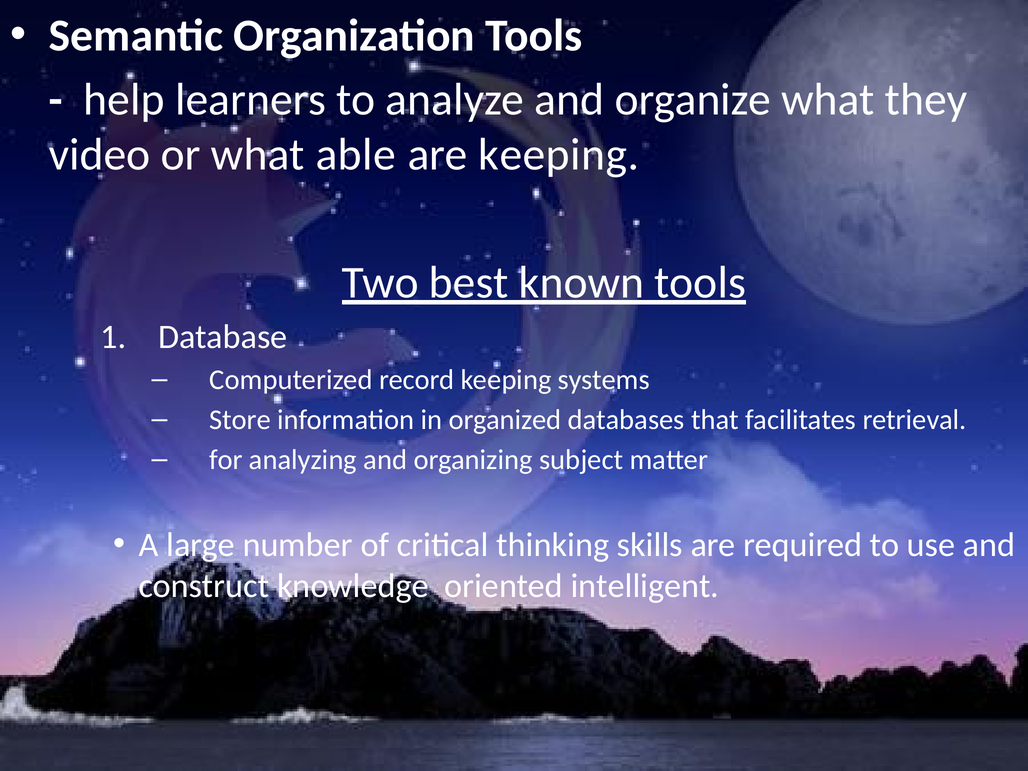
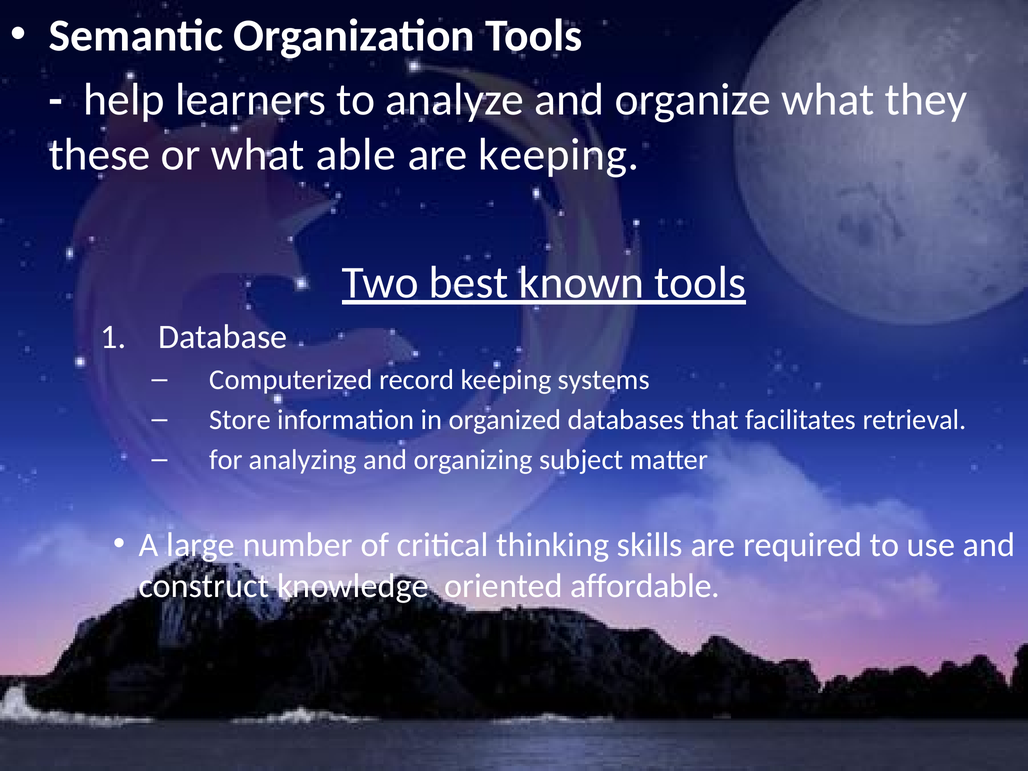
video: video -> these
intelligent: intelligent -> affordable
